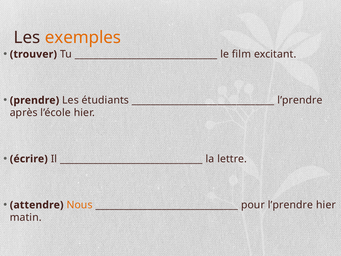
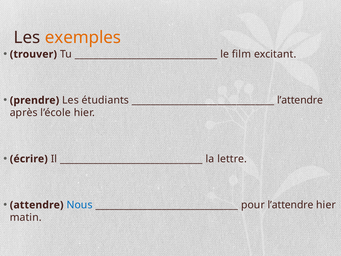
l’prendre at (300, 100): l’prendre -> l’attendre
Nous colour: orange -> blue
pour l’prendre: l’prendre -> l’attendre
